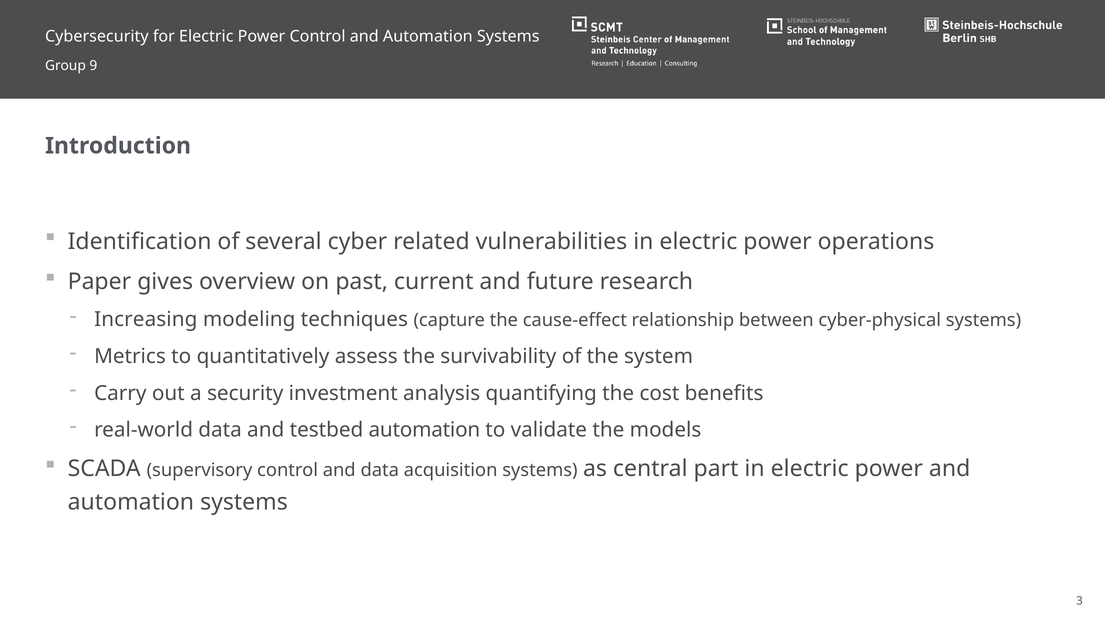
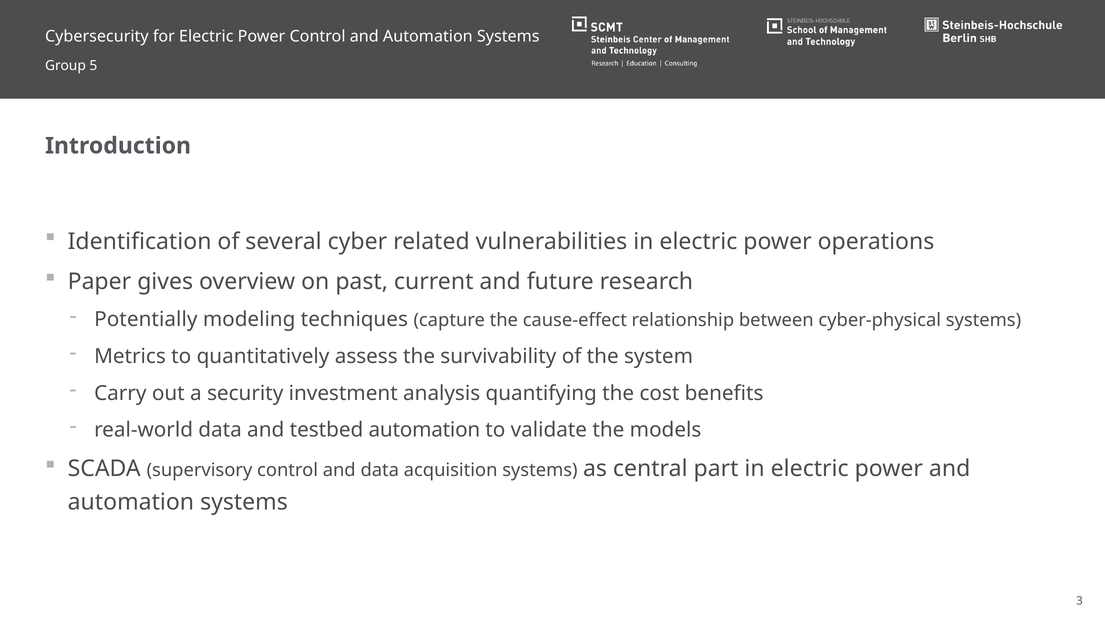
9: 9 -> 5
Increasing: Increasing -> Potentially
